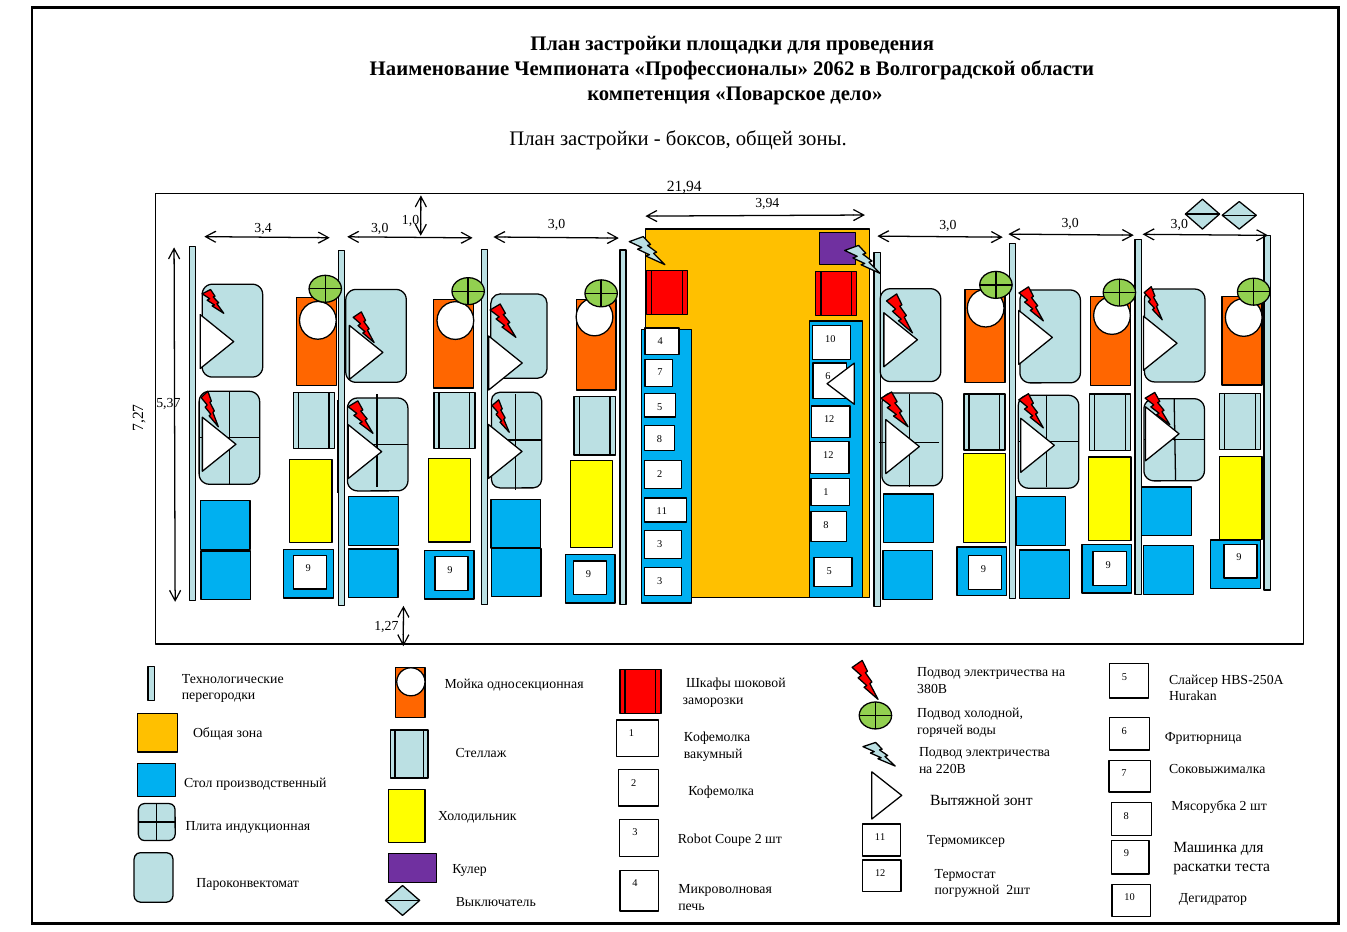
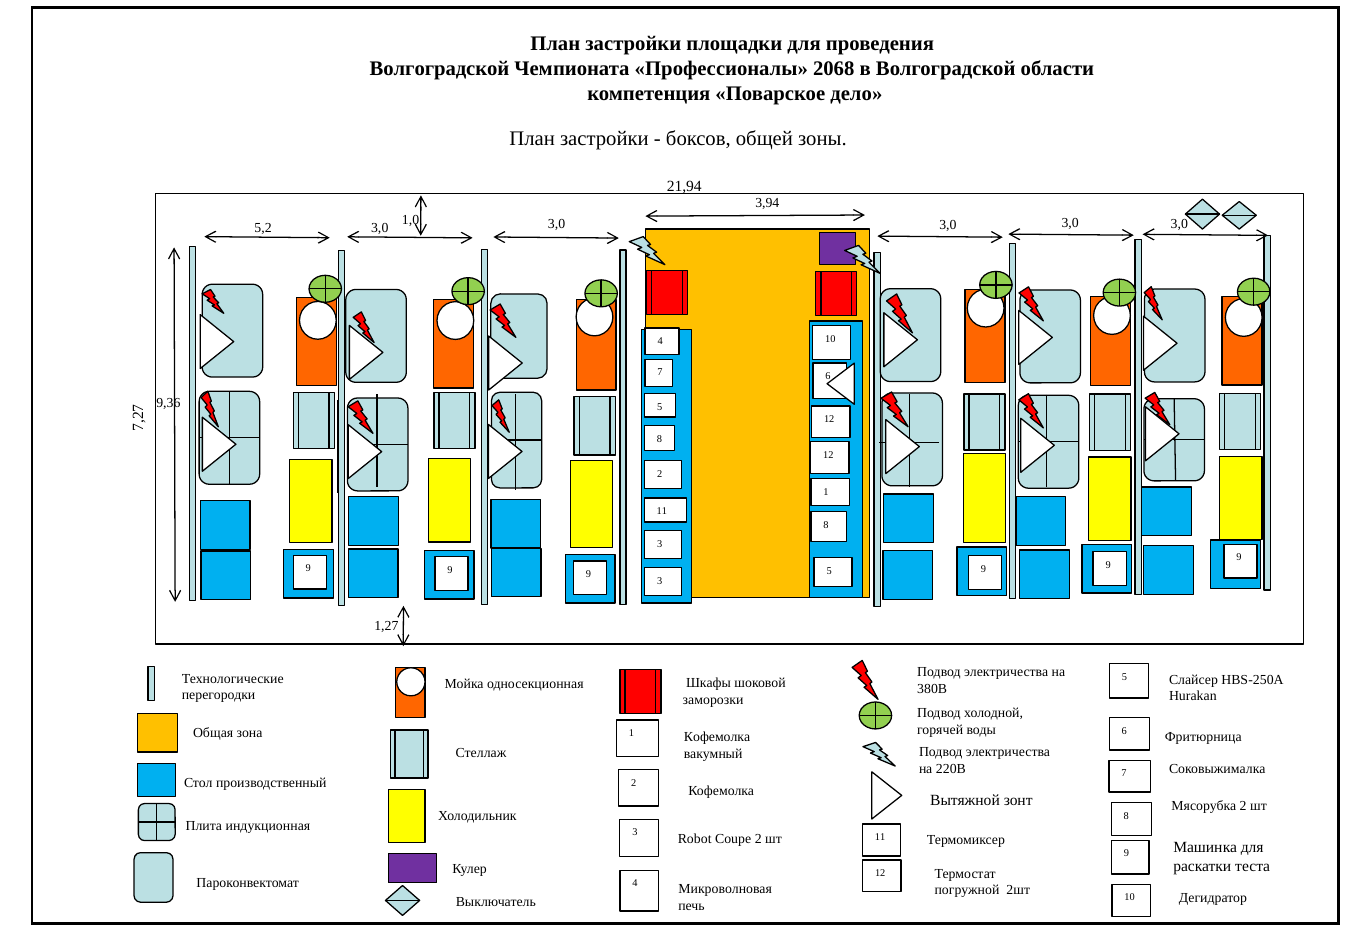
Наименование at (439, 69): Наименование -> Волгоградской
2062: 2062 -> 2068
3,4: 3,4 -> 5,2
5,37: 5,37 -> 9,36
